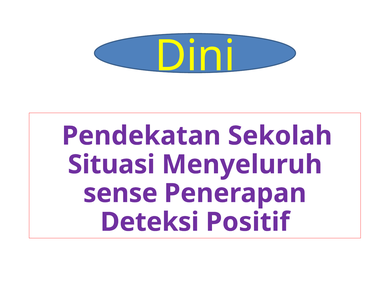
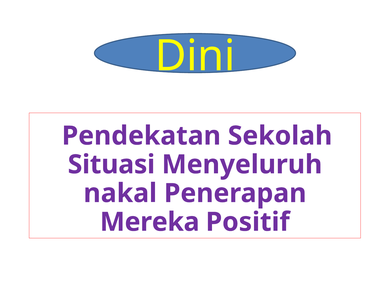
sense: sense -> nakal
Deteksi: Deteksi -> Mereka
